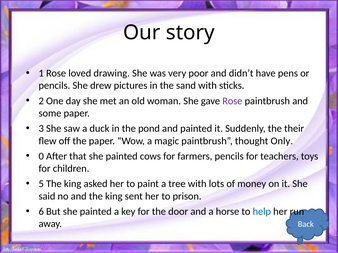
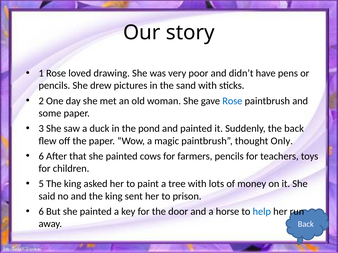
Rose at (232, 101) colour: purple -> blue
the their: their -> back
0 at (41, 156): 0 -> 6
